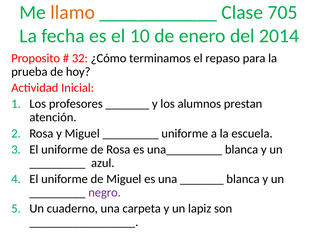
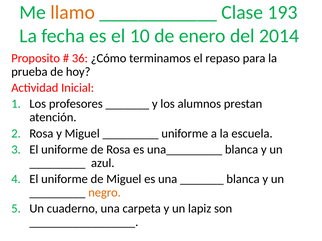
705: 705 -> 193
32: 32 -> 36
negro colour: purple -> orange
